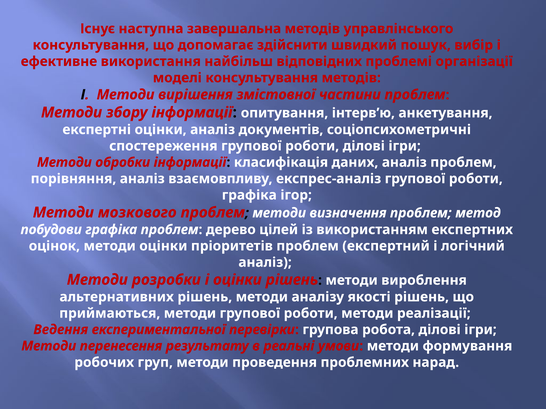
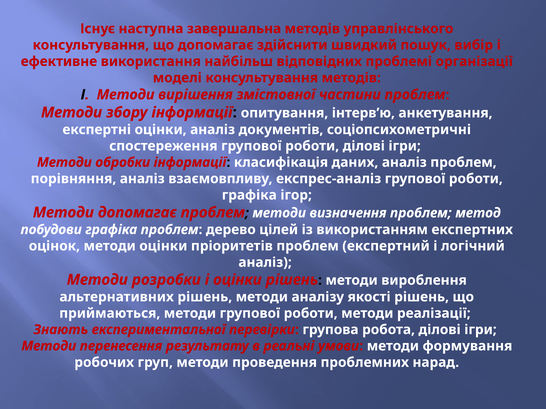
Методи мозкового: мозкового -> допомагає
Ведення: Ведення -> Знають
